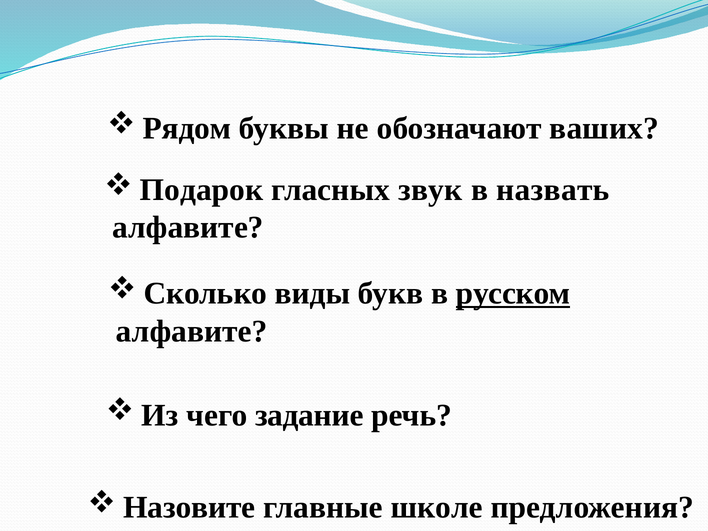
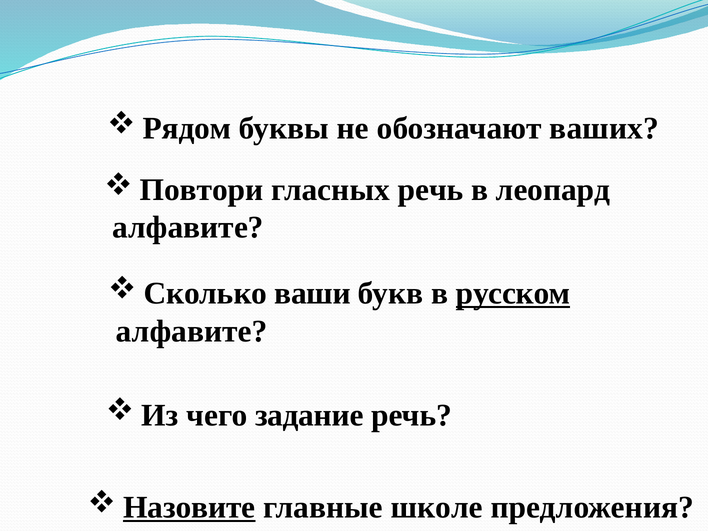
Подарок: Подарок -> Повтори
гласных звук: звук -> речь
назвать: назвать -> леопард
виды: виды -> ваши
Назовите underline: none -> present
